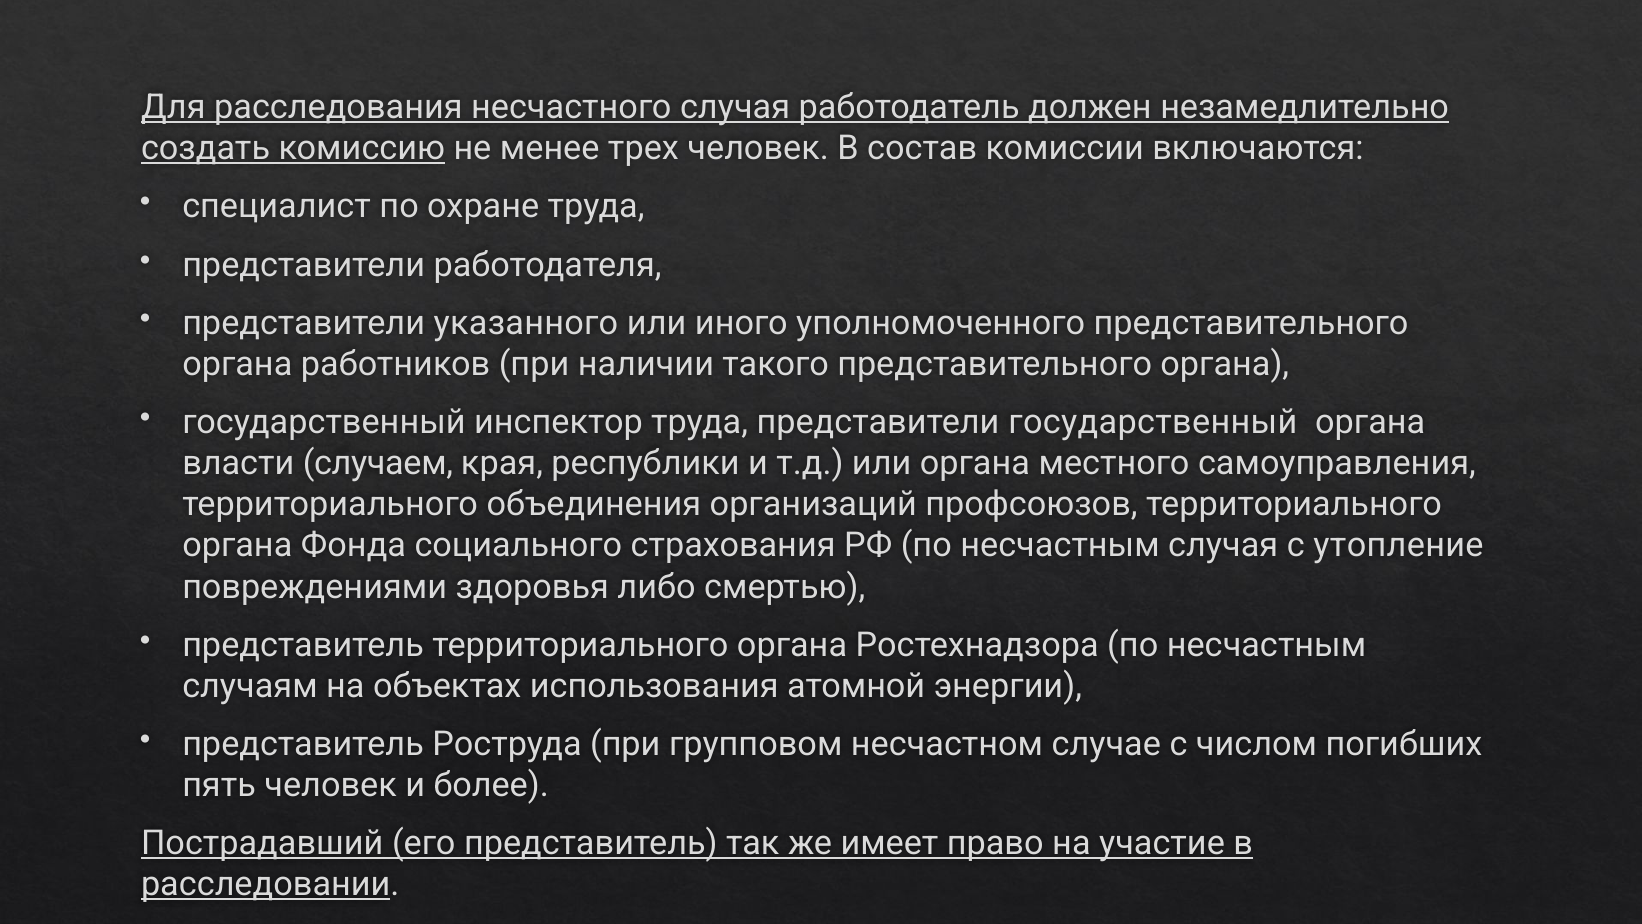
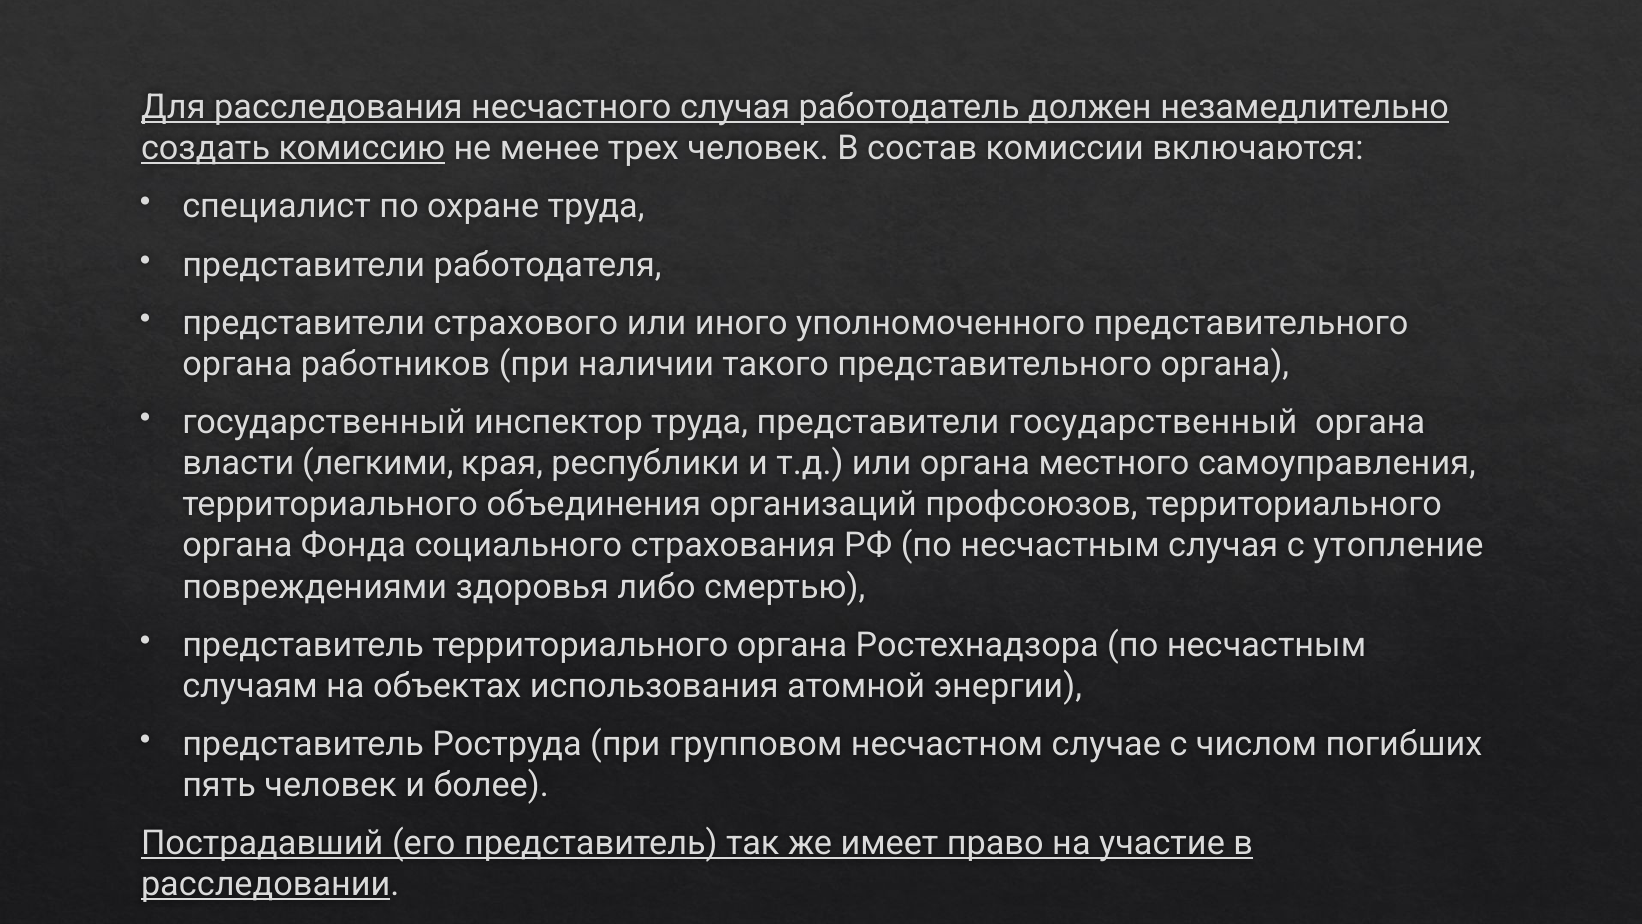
указанного: указанного -> страхового
случаем: случаем -> легкими
